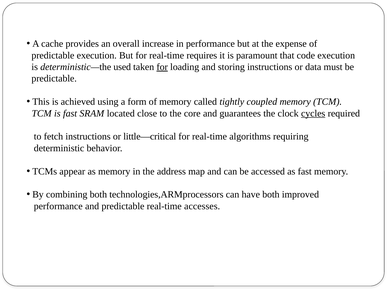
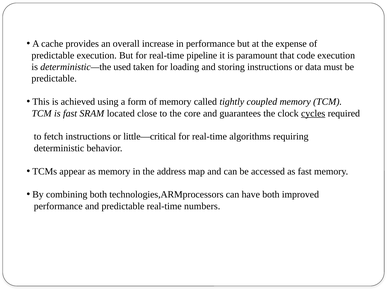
requires: requires -> pipeline
for at (162, 67) underline: present -> none
accesses: accesses -> numbers
